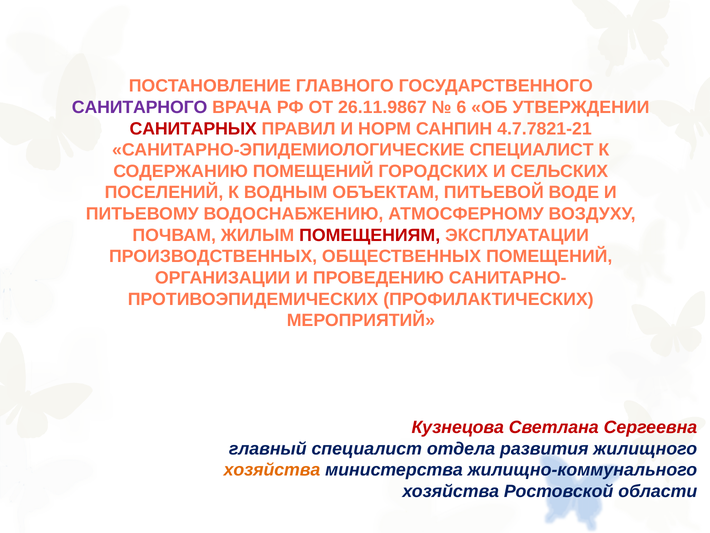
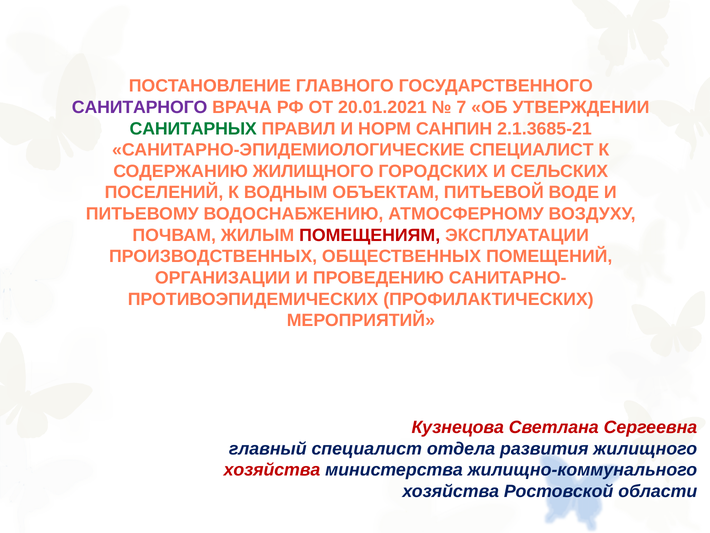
26.11.9867: 26.11.9867 -> 20.01.2021
6: 6 -> 7
САНИТАРНЫХ colour: red -> green
4.7.7821-21: 4.7.7821-21 -> 2.1.3685-21
СОДЕРЖАНИЮ ПОМЕЩЕНИЙ: ПОМЕЩЕНИЙ -> ЖИЛИЩНОГО
хозяйства at (272, 470) colour: orange -> red
